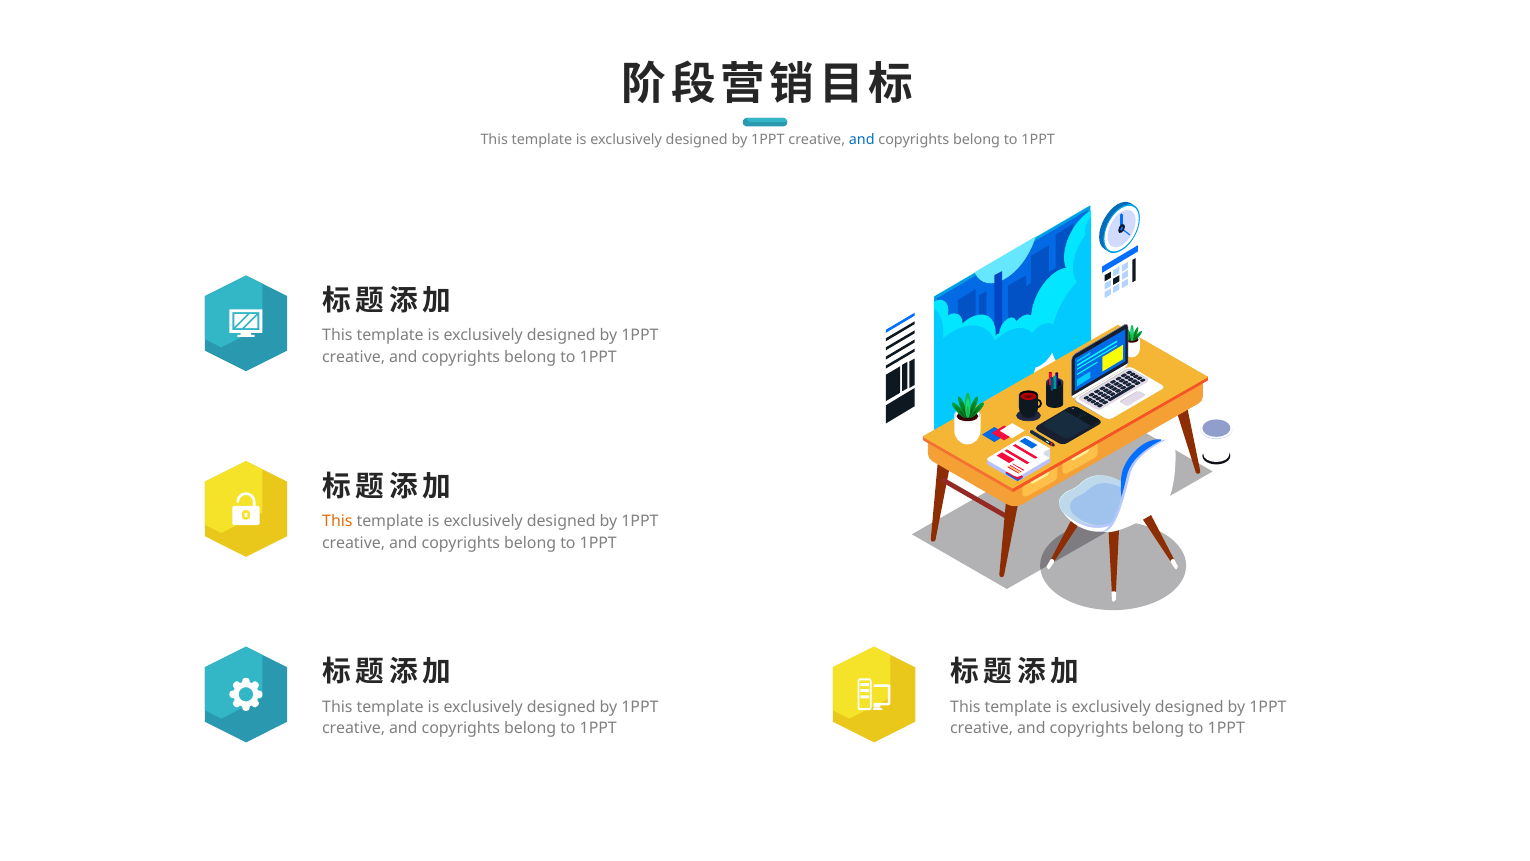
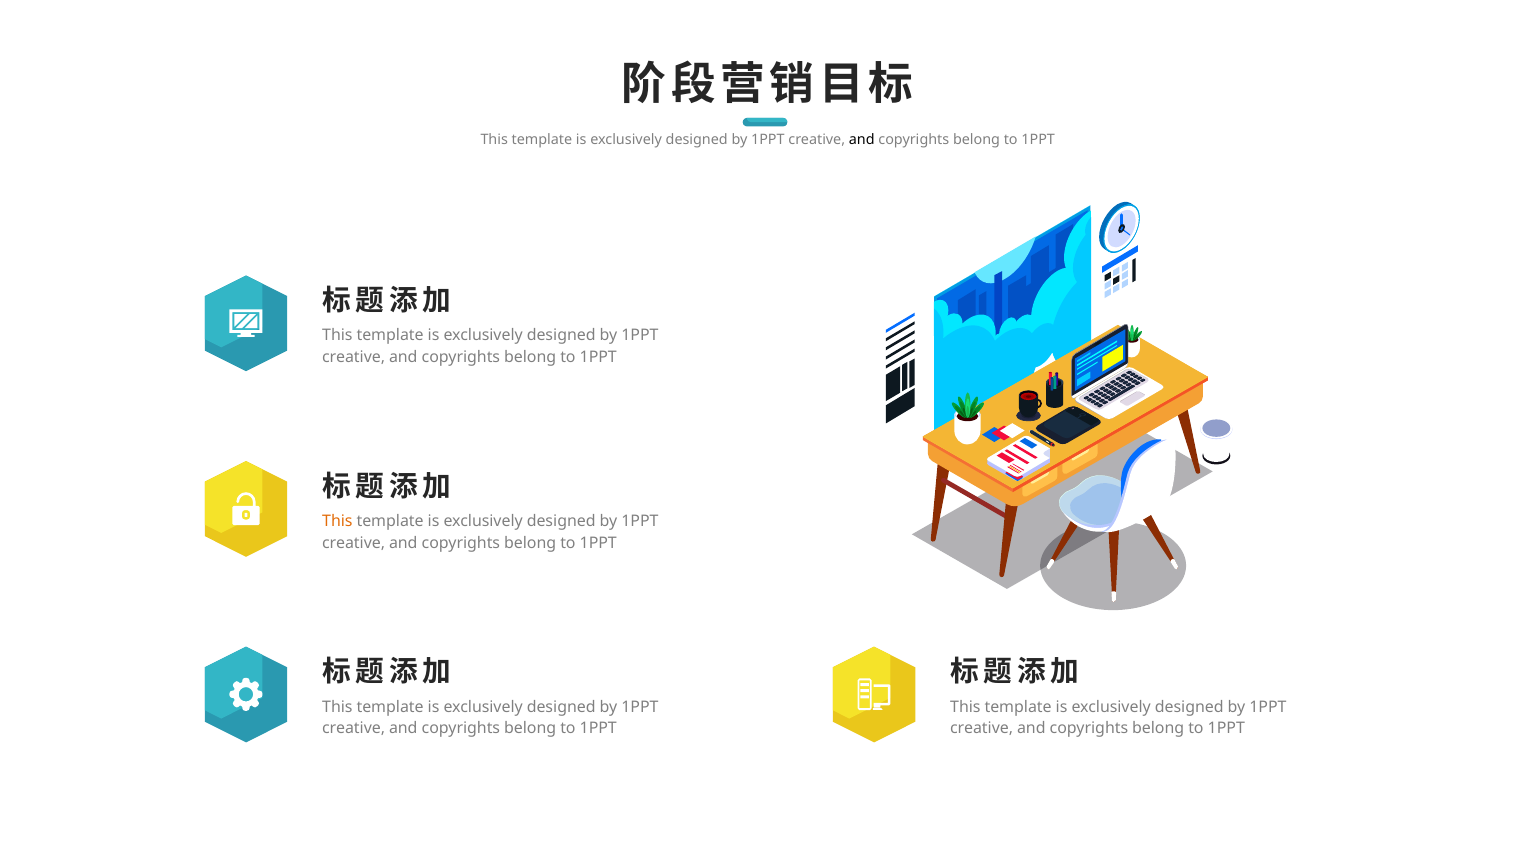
and at (862, 140) colour: blue -> black
